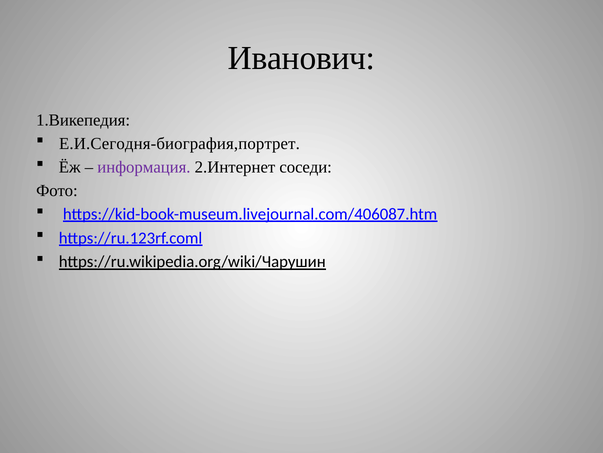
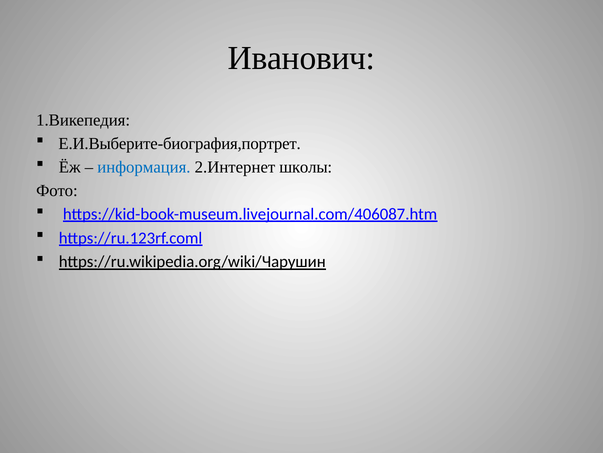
Е.И.Сегодня-биография,портрет: Е.И.Сегодня-биография,портрет -> Е.И.Выберите-биография,портрет
информация colour: purple -> blue
соседи: соседи -> школы
